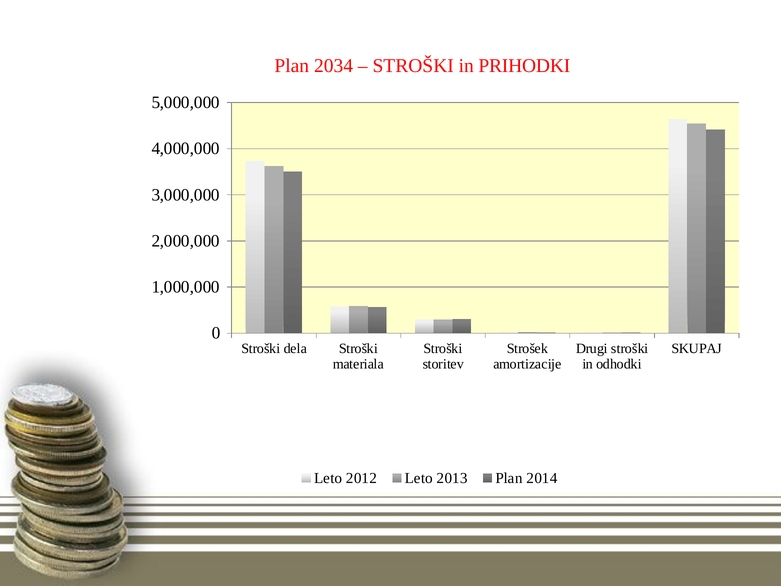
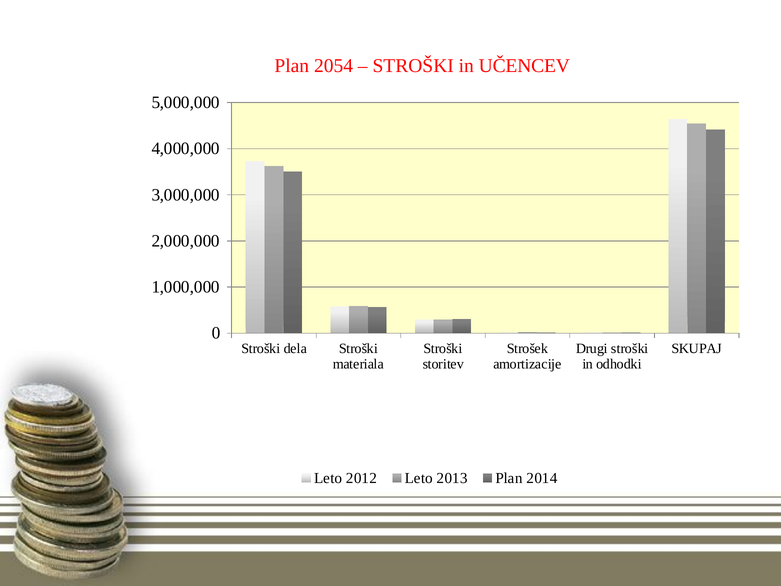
2034: 2034 -> 2054
PRIHODKI: PRIHODKI -> UČENCEV
